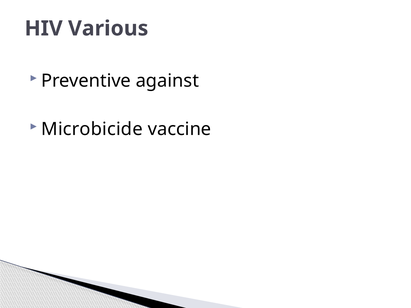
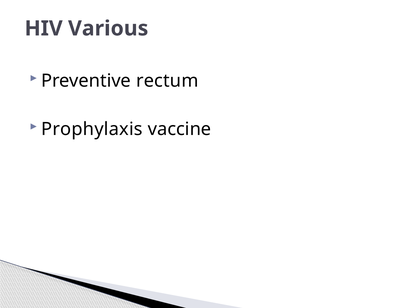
against: against -> rectum
Microbicide: Microbicide -> Prophylaxis
